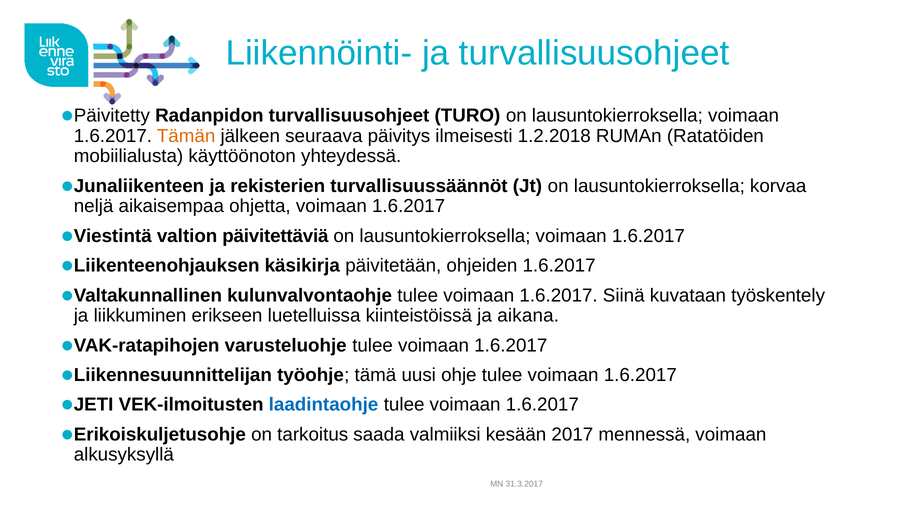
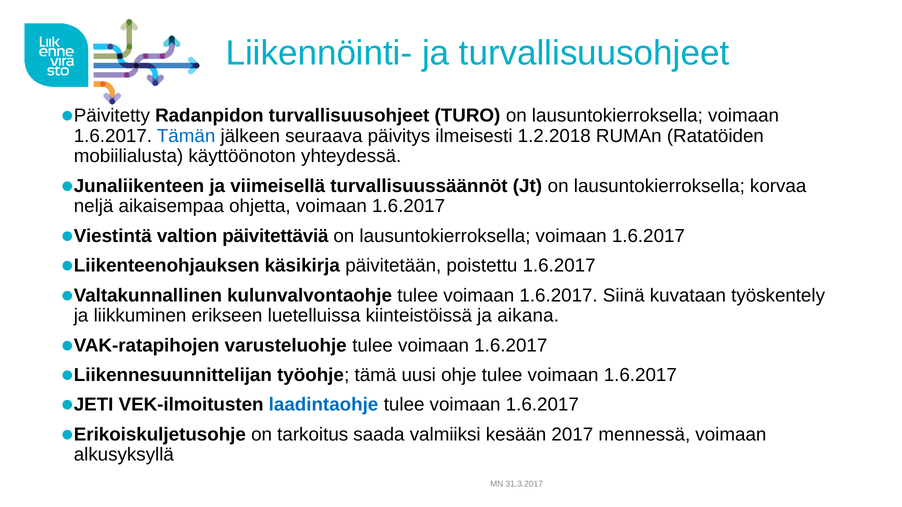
Tämän colour: orange -> blue
rekisterien: rekisterien -> viimeisellä
ohjeiden: ohjeiden -> poistettu
